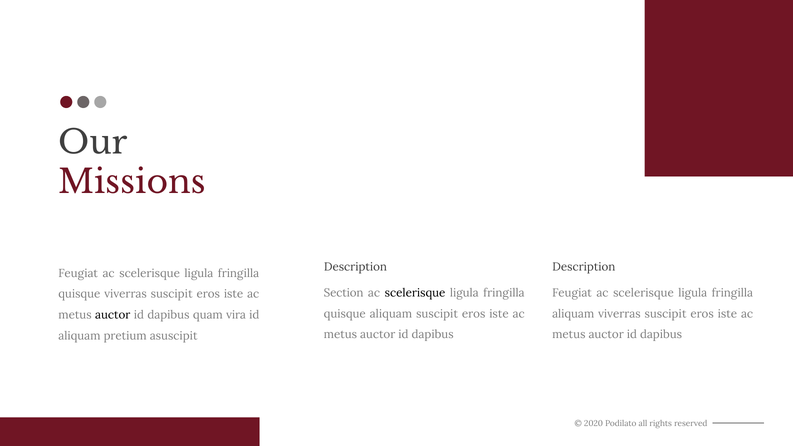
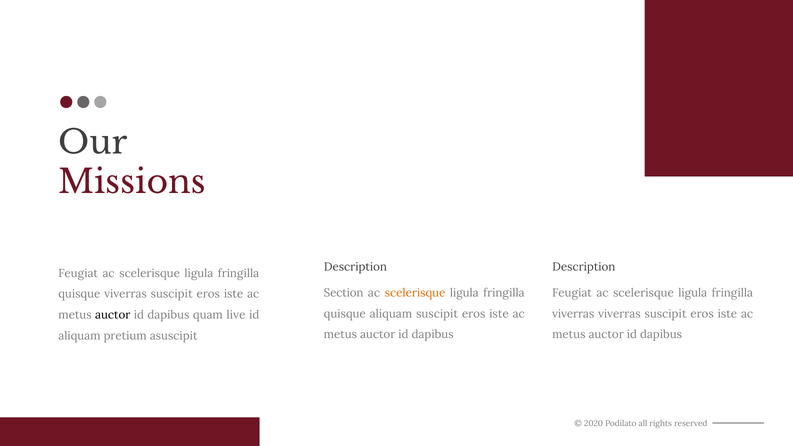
scelerisque at (415, 293) colour: black -> orange
aliquam at (573, 314): aliquam -> viverras
vira: vira -> live
